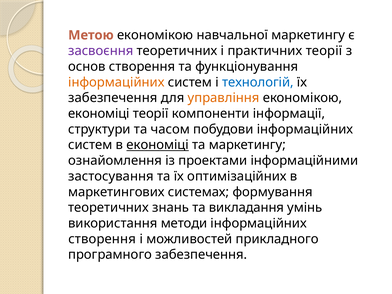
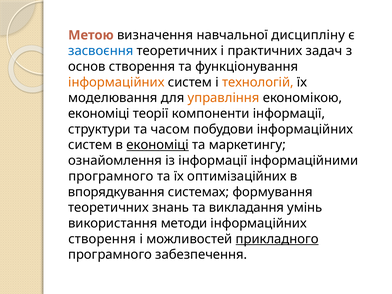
Метою економікою: економікою -> визначення
навчальної маркетингу: маркетингу -> дисципліну
засвоєння colour: purple -> blue
практичних теорії: теорії -> задач
технологій colour: blue -> orange
забезпечення at (113, 98): забезпечення -> моделювання
із проектами: проектами -> інформації
застосування at (111, 176): застосування -> програмного
маркетингових: маркетингових -> впорядкування
прикладного underline: none -> present
